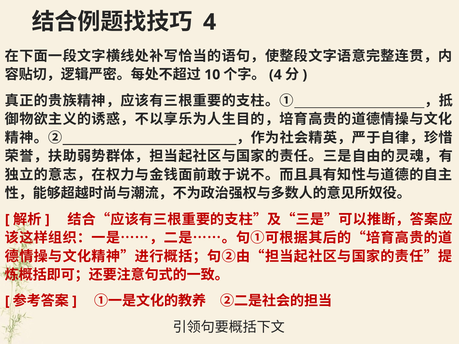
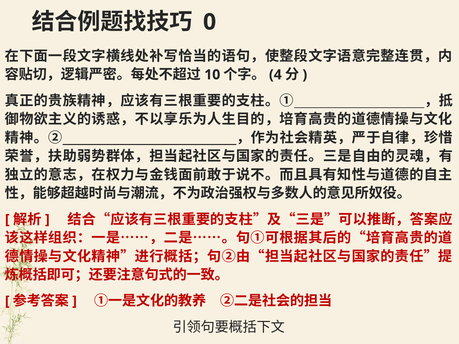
4 at (210, 22): 4 -> 0
